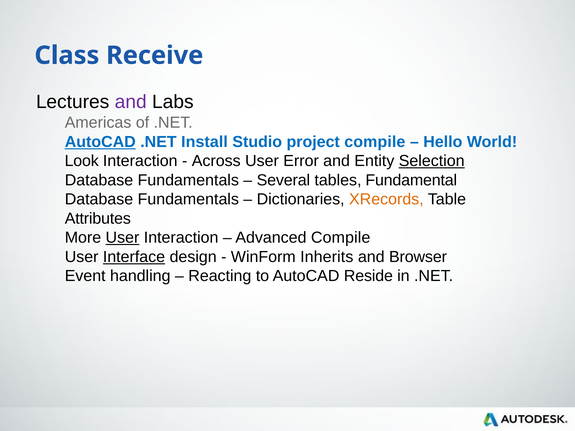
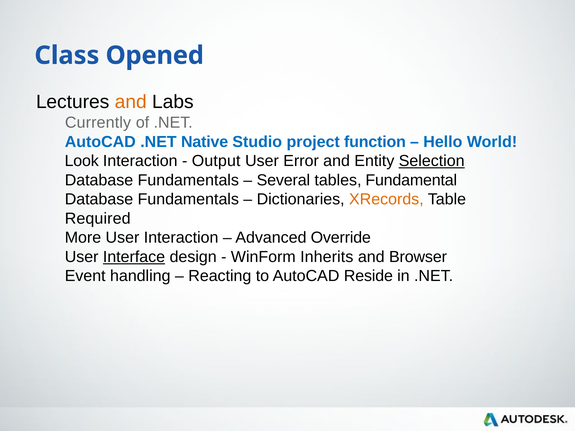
Receive: Receive -> Opened
and at (131, 102) colour: purple -> orange
Americas: Americas -> Currently
AutoCAD at (100, 142) underline: present -> none
Install: Install -> Native
project compile: compile -> function
Across: Across -> Output
Attributes: Attributes -> Required
User at (122, 238) underline: present -> none
Advanced Compile: Compile -> Override
